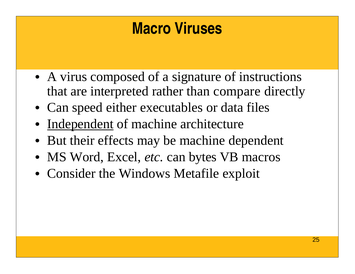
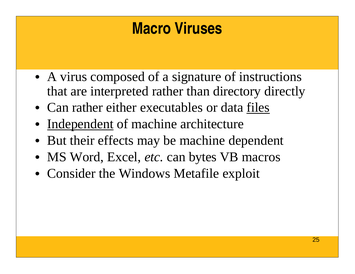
compare: compare -> directory
Can speed: speed -> rather
files underline: none -> present
